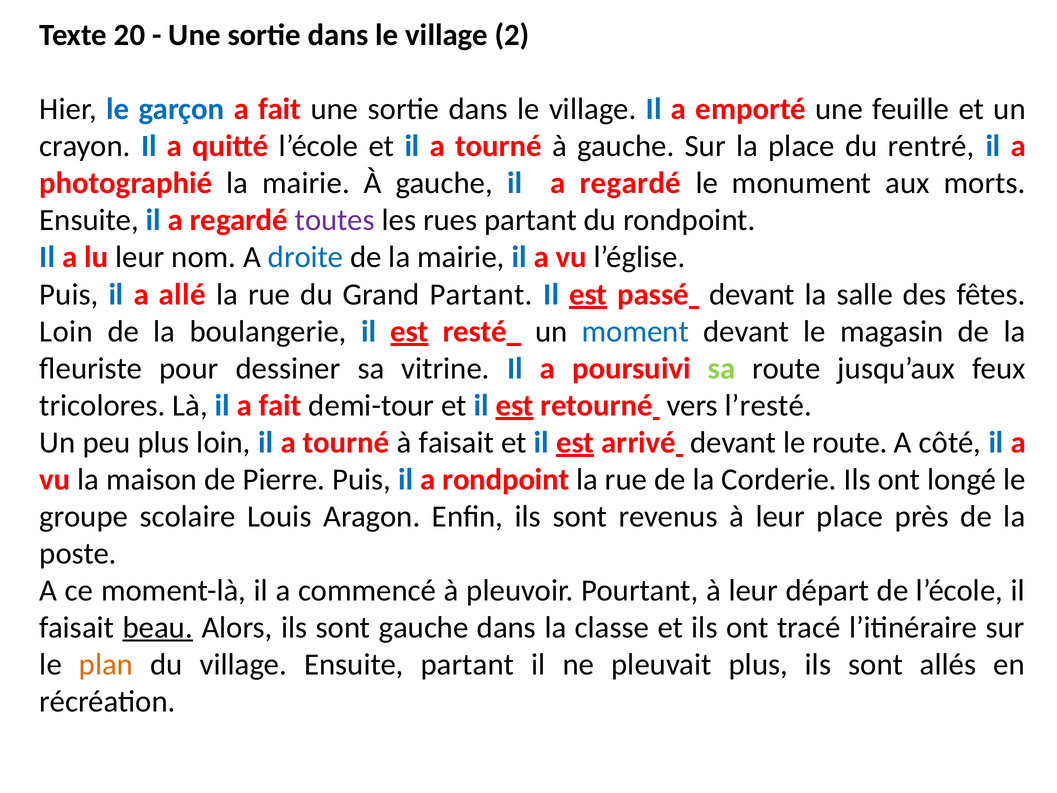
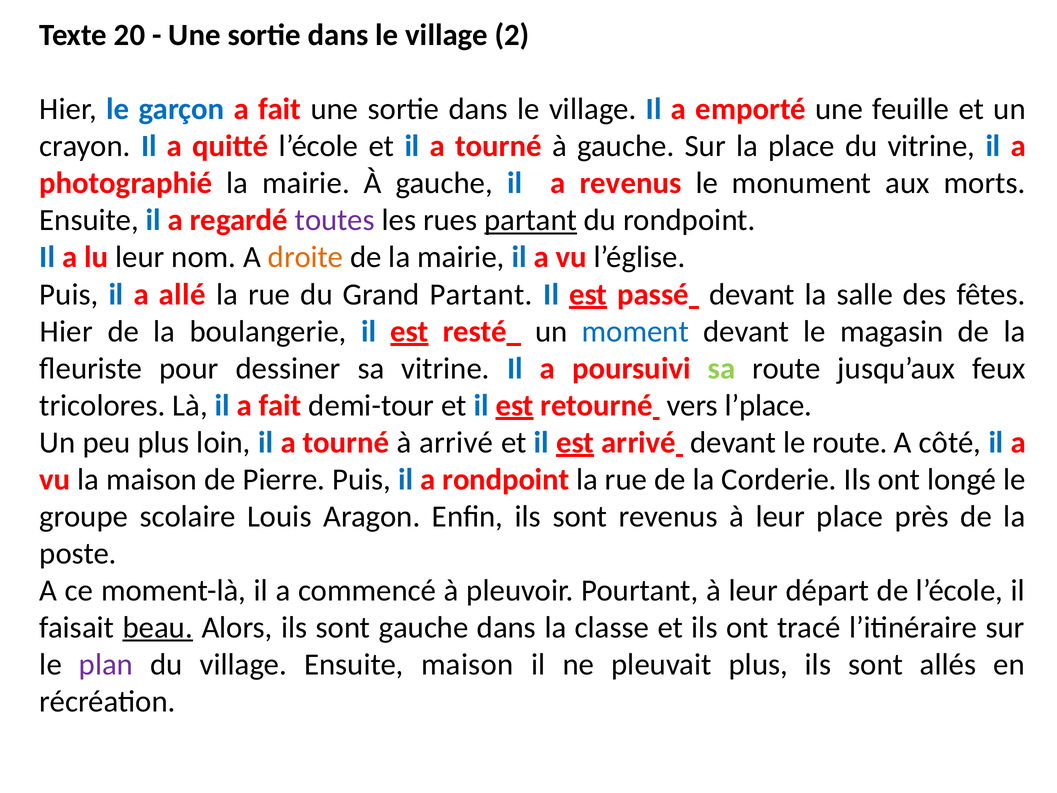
du rentré: rentré -> vitrine
gauche il a regardé: regardé -> revenus
partant at (531, 220) underline: none -> present
droite colour: blue -> orange
Loin at (66, 331): Loin -> Hier
l’resté: l’resté -> l’place
à faisait: faisait -> arrivé
plan colour: orange -> purple
Ensuite partant: partant -> maison
